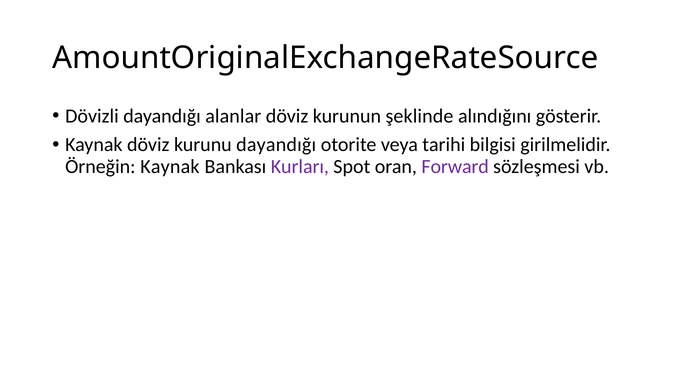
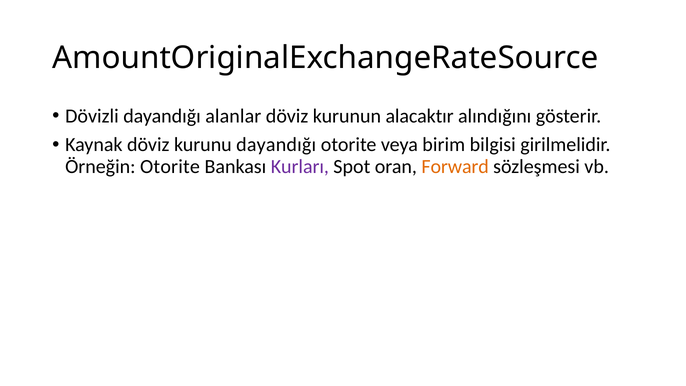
şeklinde: şeklinde -> alacaktır
tarihi: tarihi -> birim
Örneğin Kaynak: Kaynak -> Otorite
Forward colour: purple -> orange
